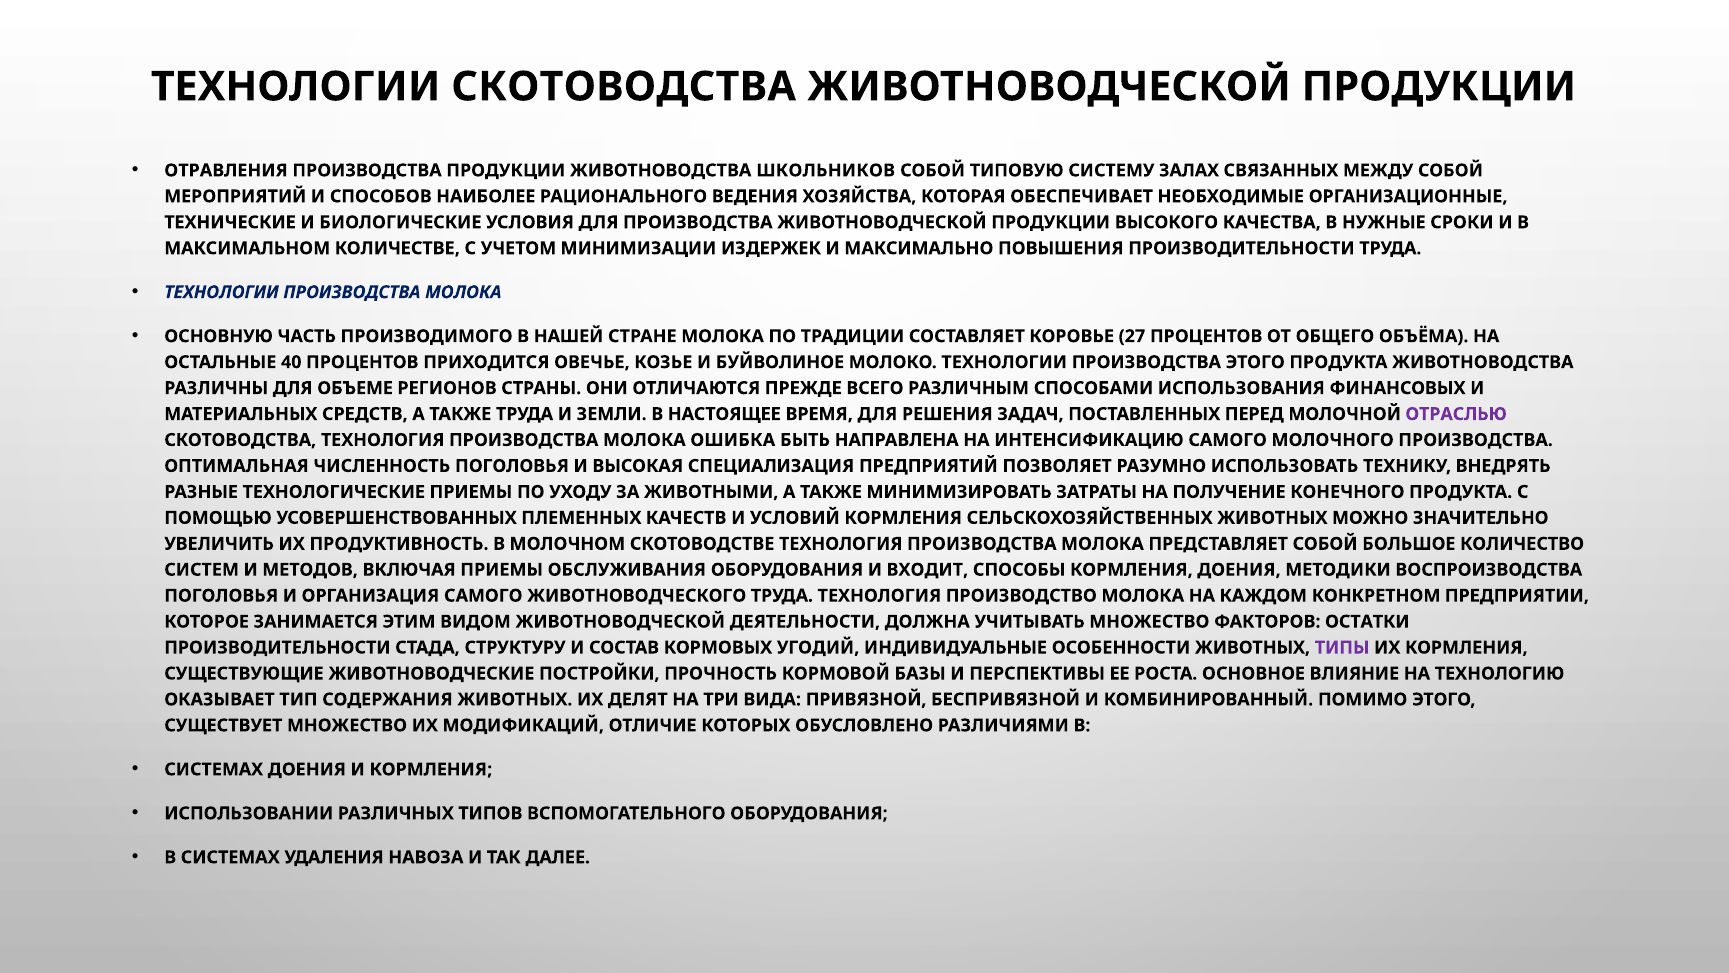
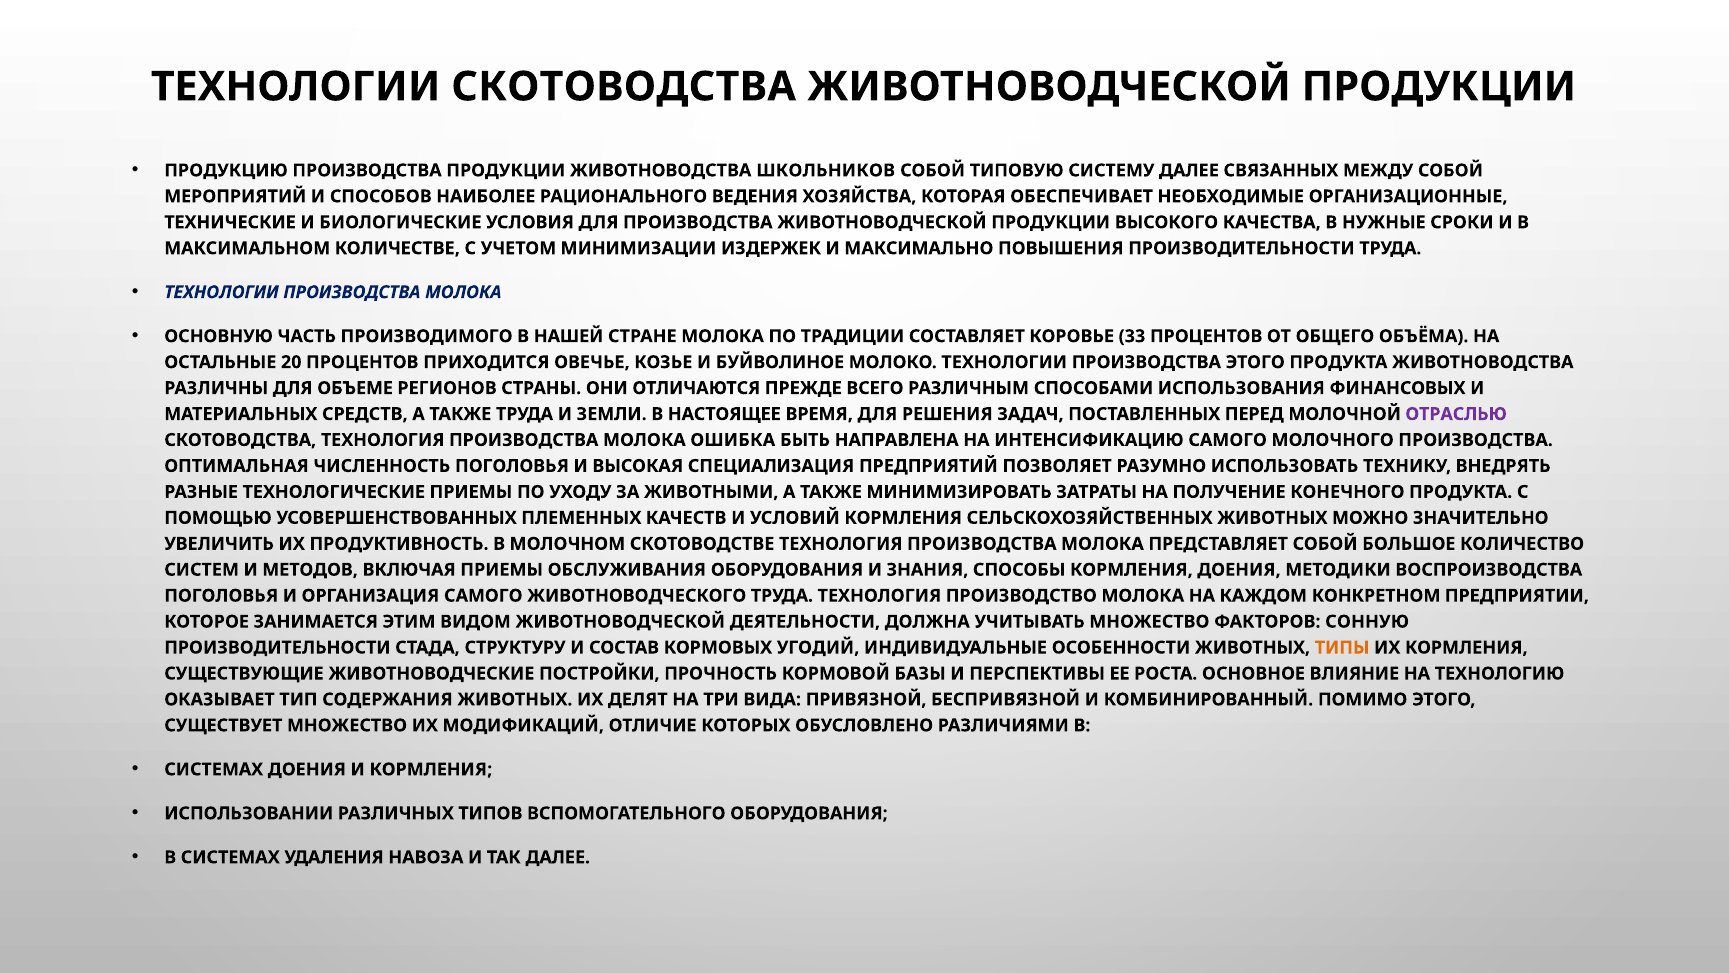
ОТРАВЛЕНИЯ: ОТРАВЛЕНИЯ -> ПРОДУКЦИЮ
СИСТЕМУ ЗАЛАХ: ЗАЛАХ -> ДАЛЕЕ
27: 27 -> 33
40: 40 -> 20
ВХОДИТ: ВХОДИТ -> ЗНАНИЯ
ОСТАТКИ: ОСТАТКИ -> СОННУЮ
ТИПЫ colour: purple -> orange
